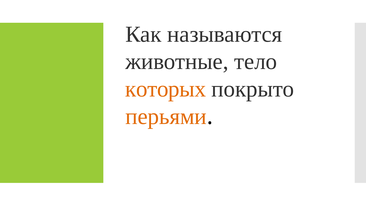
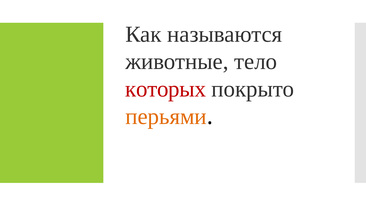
которых colour: orange -> red
